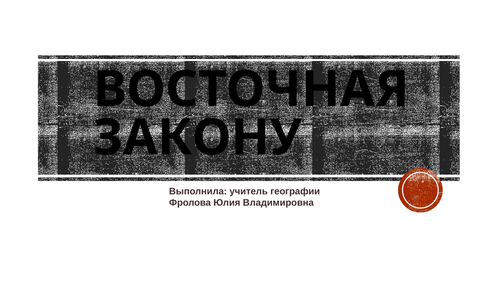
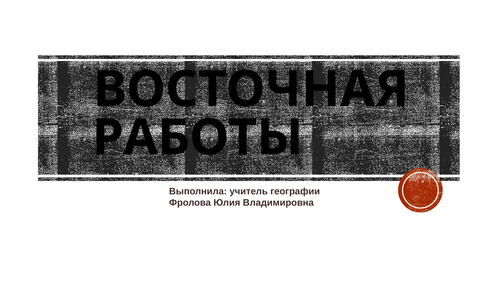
ЗАКОНУ: ЗАКОНУ -> РАБОТЫ
